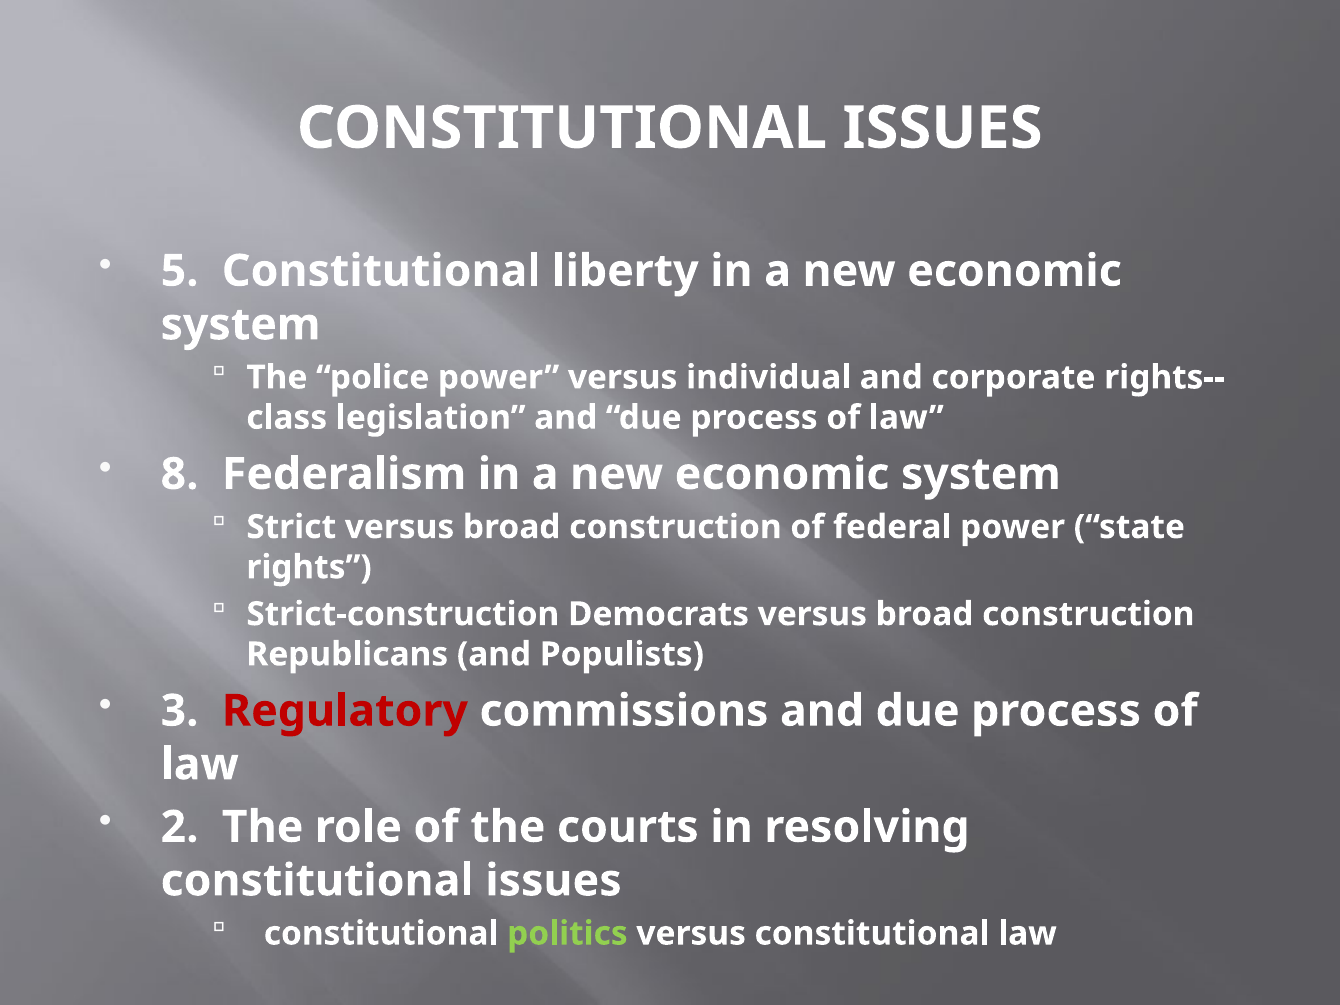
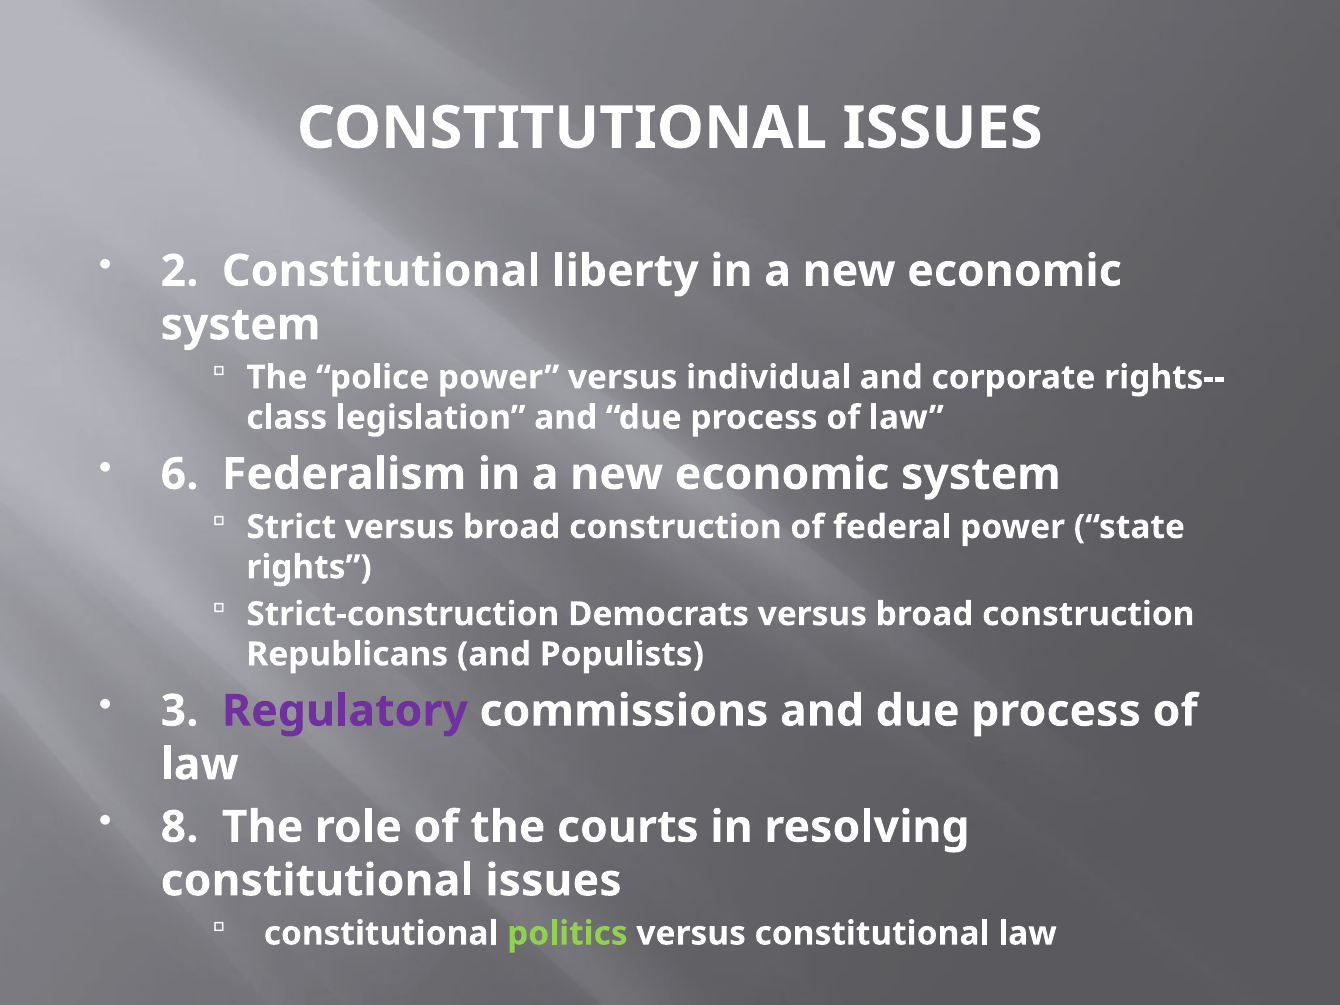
5: 5 -> 2
8: 8 -> 6
Regulatory colour: red -> purple
2: 2 -> 8
